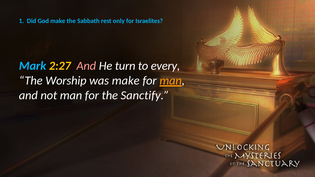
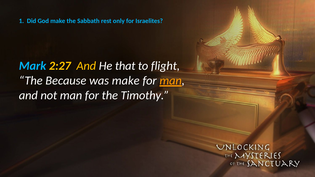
And at (86, 66) colour: pink -> yellow
turn: turn -> that
every: every -> flight
Worship: Worship -> Because
Sanctify: Sanctify -> Timothy
